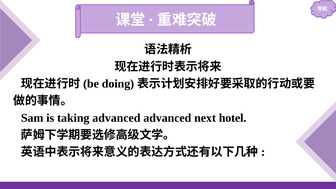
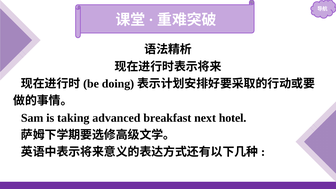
advanced advanced: advanced -> breakfast
